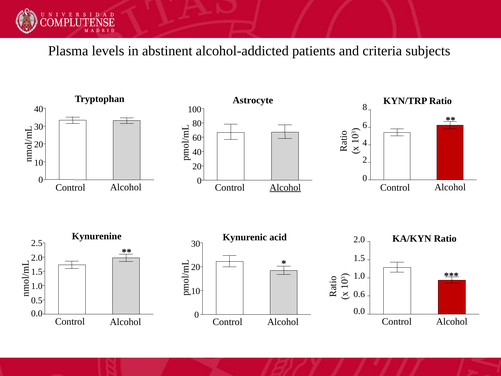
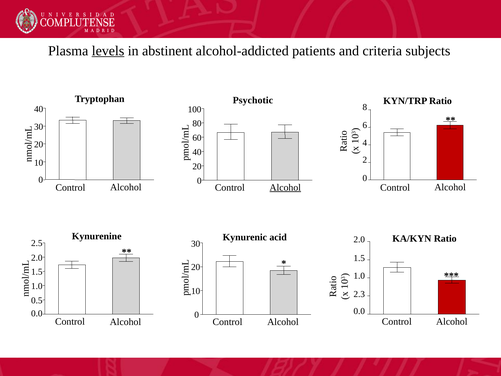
levels underline: none -> present
Astrocyte: Astrocyte -> Psychotic
0.6: 0.6 -> 2.3
